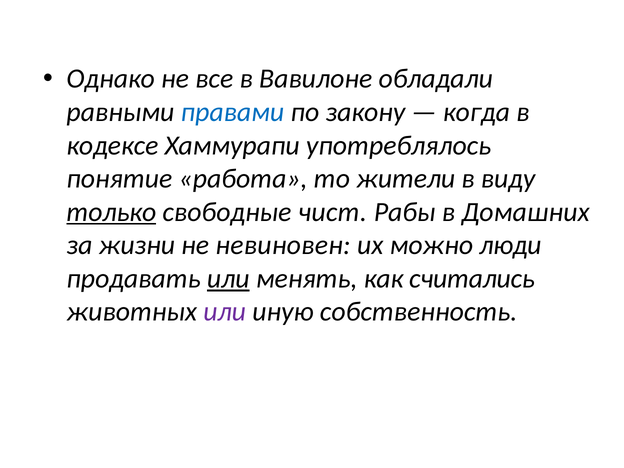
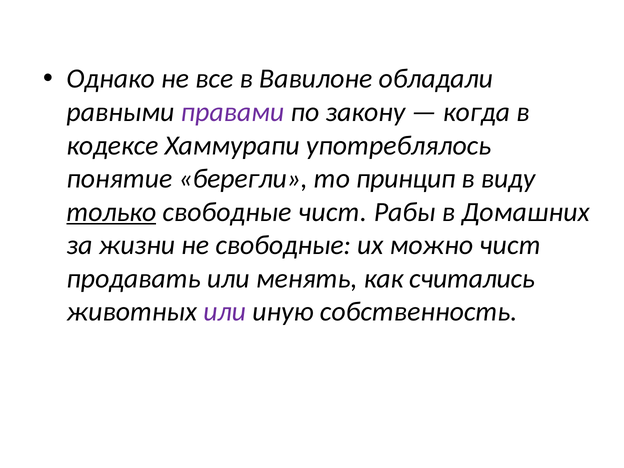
правами colour: blue -> purple
работа: работа -> берегли
жители: жители -> принцип
не невиновен: невиновен -> свободные
можно люди: люди -> чист
или at (228, 279) underline: present -> none
